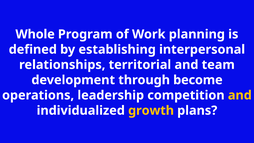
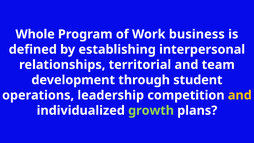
planning: planning -> business
become: become -> student
growth colour: yellow -> light green
